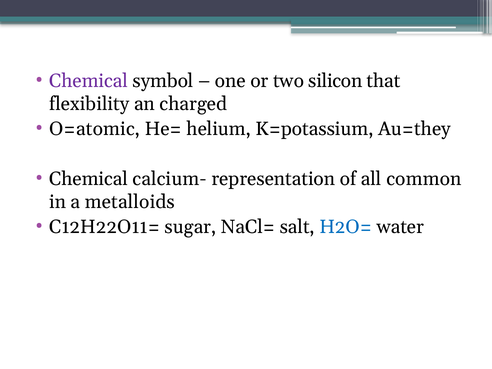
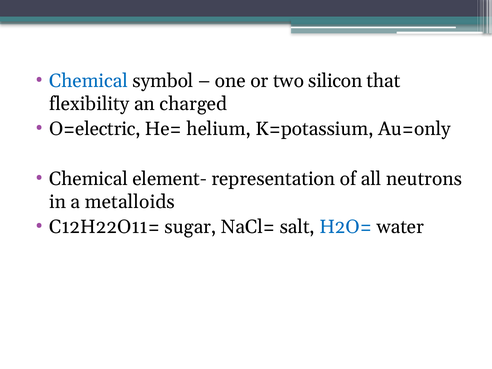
Chemical at (89, 81) colour: purple -> blue
O=atomic: O=atomic -> O=electric
Au=they: Au=they -> Au=only
calcium-: calcium- -> element-
common: common -> neutrons
